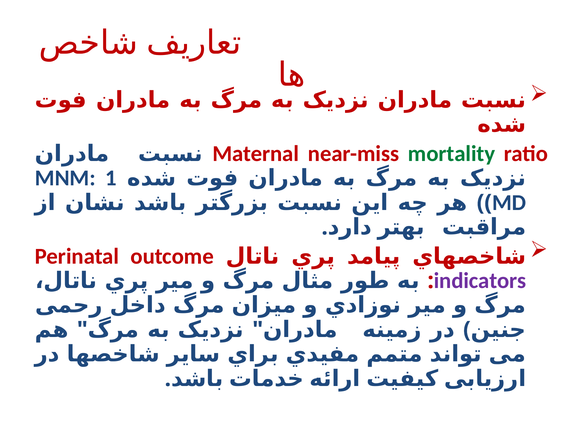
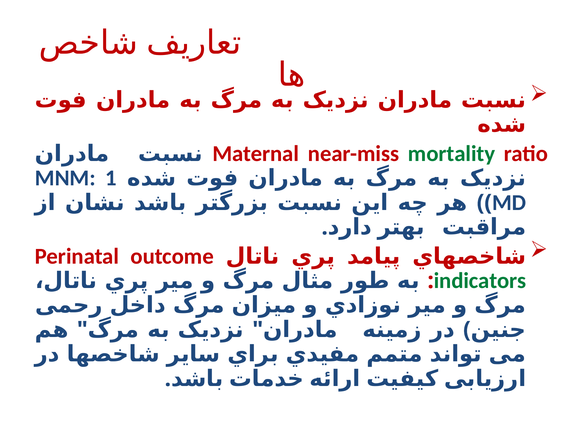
indicators colour: purple -> green
